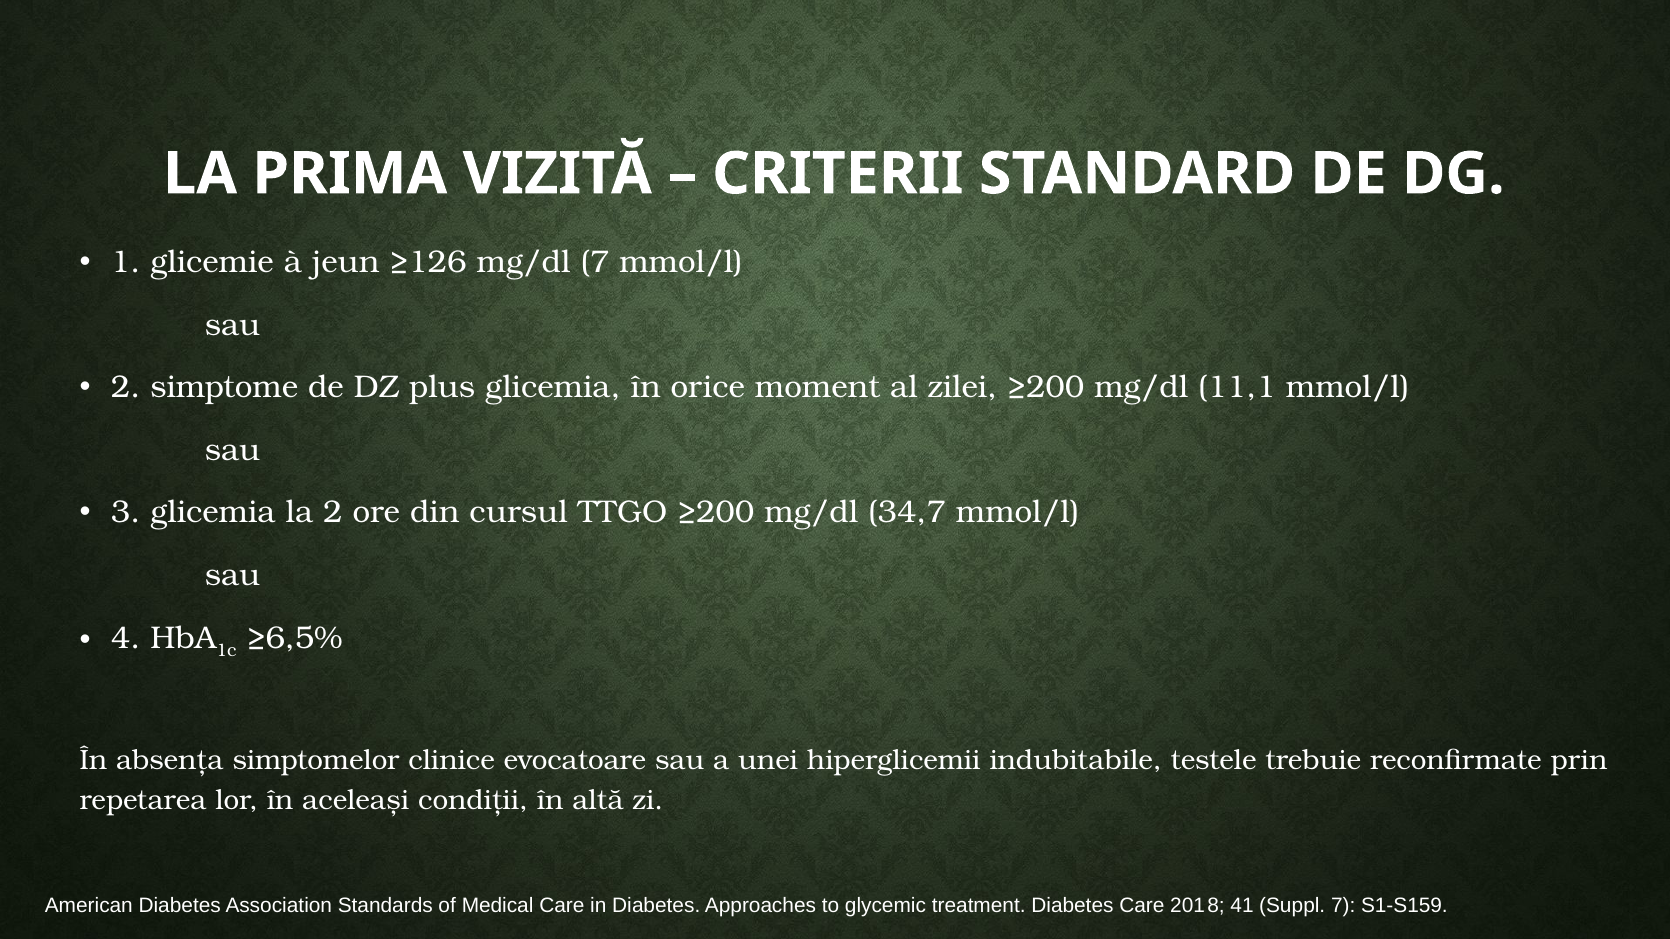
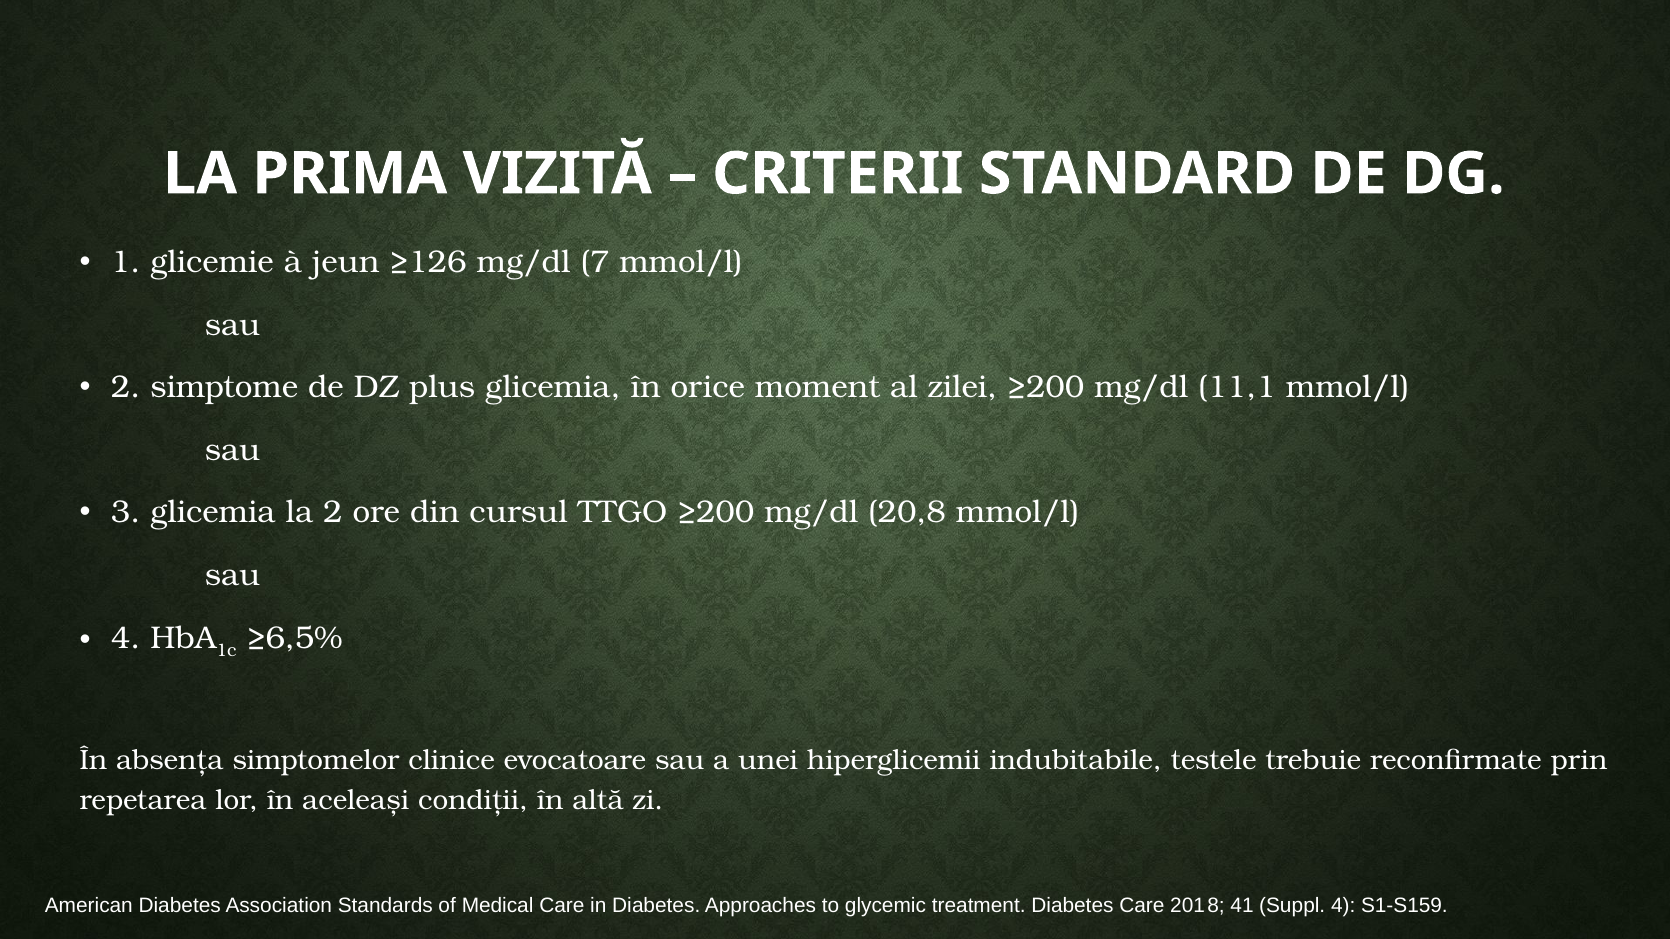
34,7: 34,7 -> 20,8
Suppl 7: 7 -> 4
